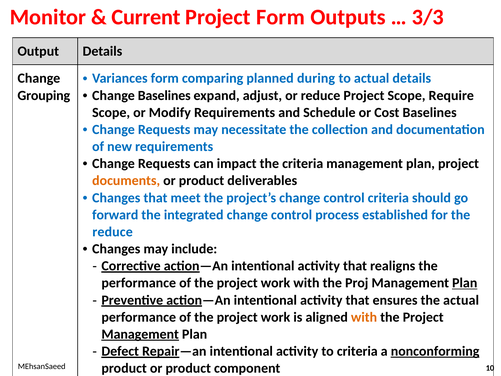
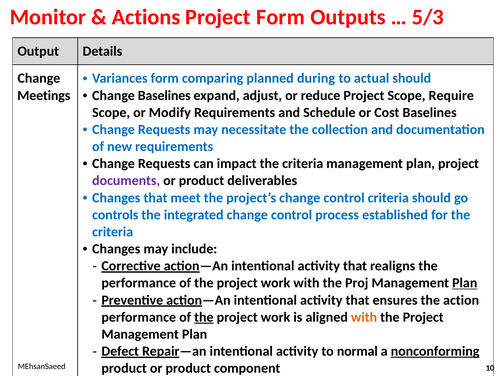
Current: Current -> Actions
3/3: 3/3 -> 5/3
actual details: details -> should
Grouping: Grouping -> Meetings
documents colour: orange -> purple
forward: forward -> controls
reduce at (113, 232): reduce -> criteria
the actual: actual -> action
the at (204, 317) underline: none -> present
Management at (140, 334) underline: present -> none
to criteria: criteria -> normal
